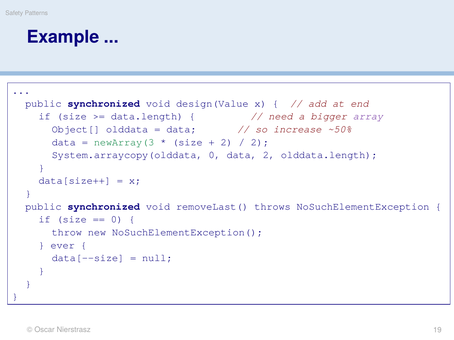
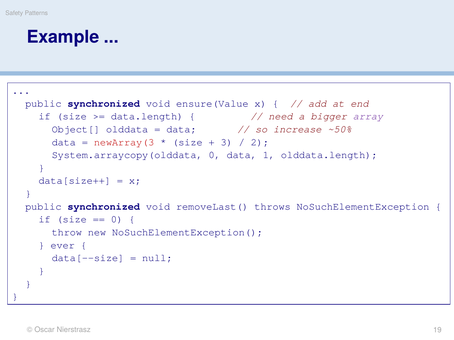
design(Value: design(Value -> ensure(Value
newArray(3 colour: green -> red
2 at (227, 142): 2 -> 3
data 2: 2 -> 1
